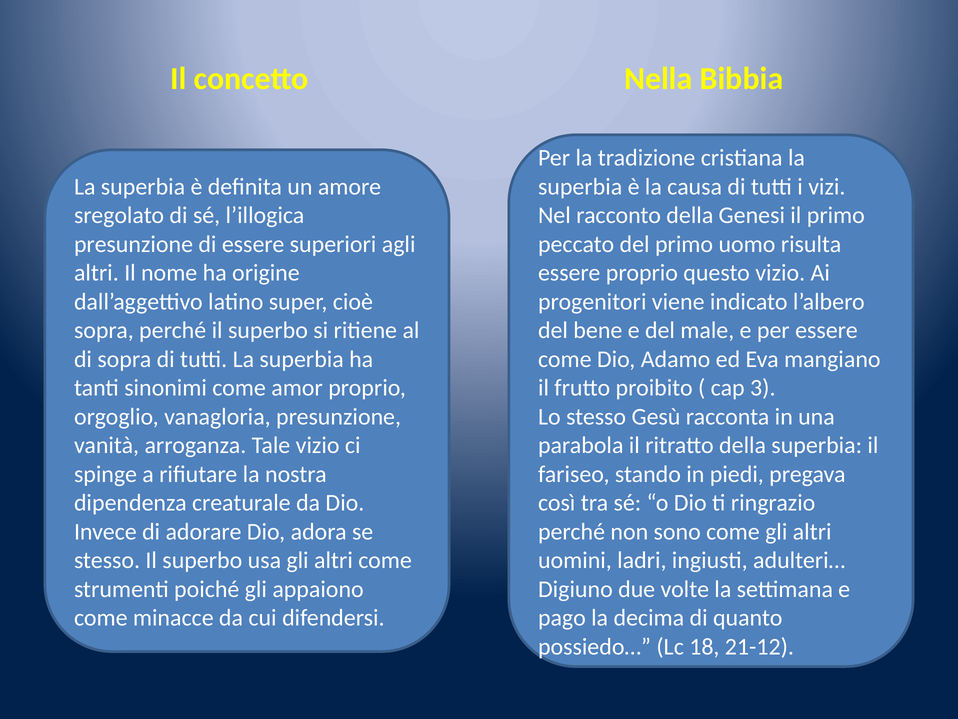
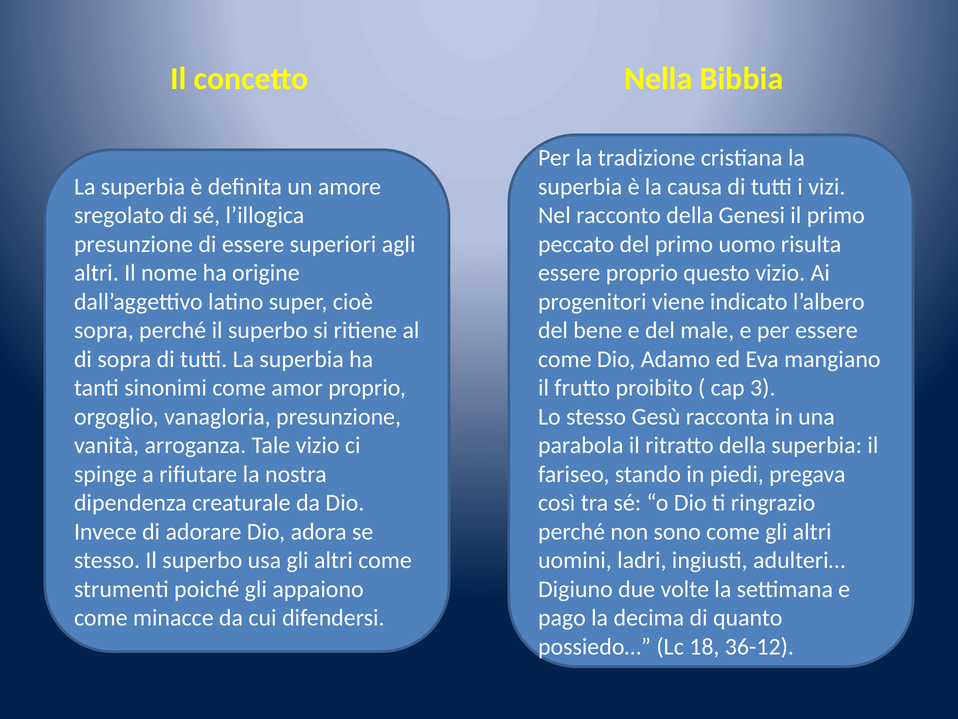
21-12: 21-12 -> 36-12
